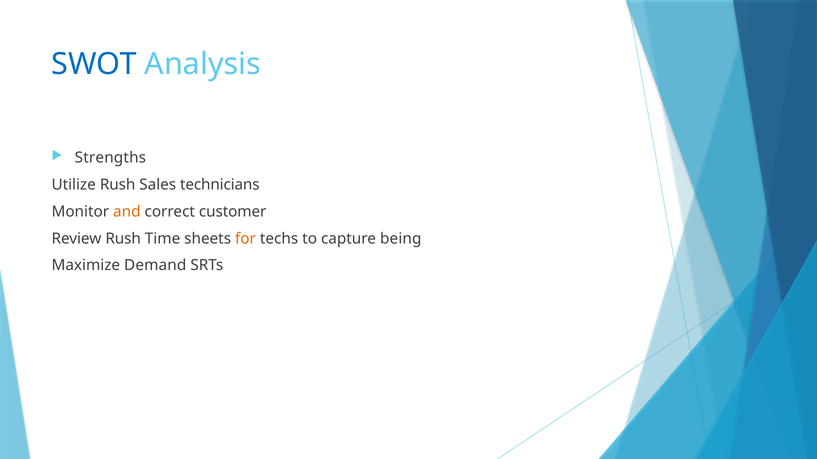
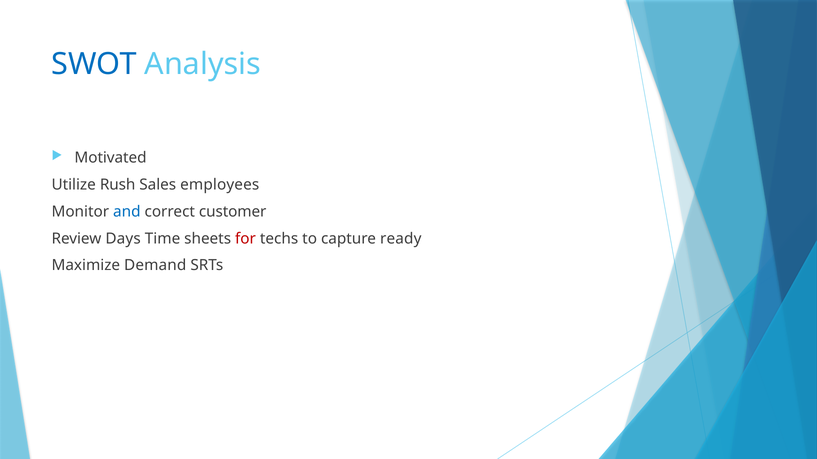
Strengths: Strengths -> Motivated
technicians: technicians -> employees
and colour: orange -> blue
Review Rush: Rush -> Days
for colour: orange -> red
being: being -> ready
